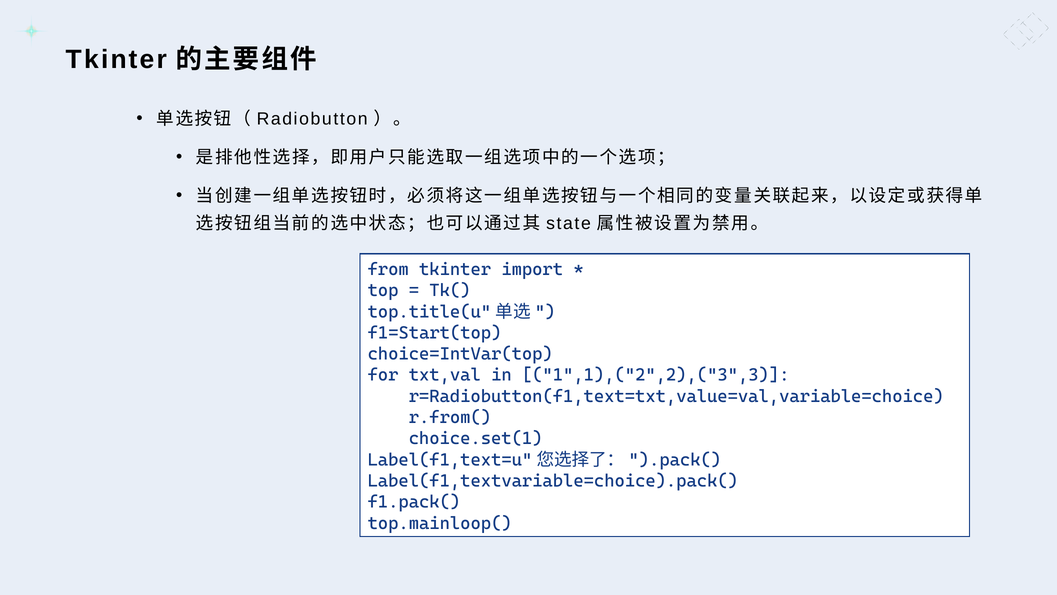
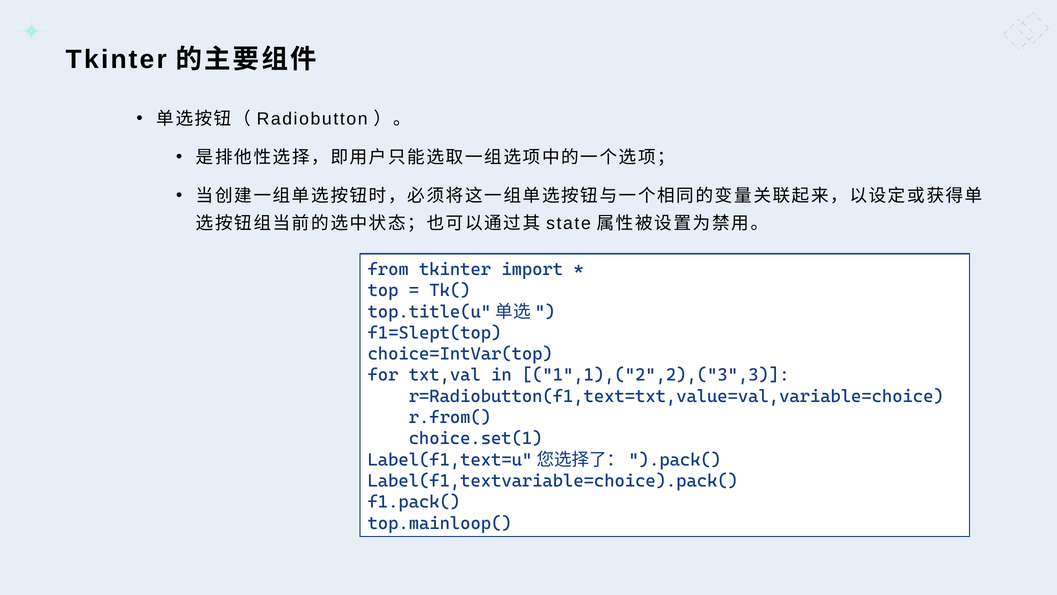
f1=Start(top: f1=Start(top -> f1=Slept(top
